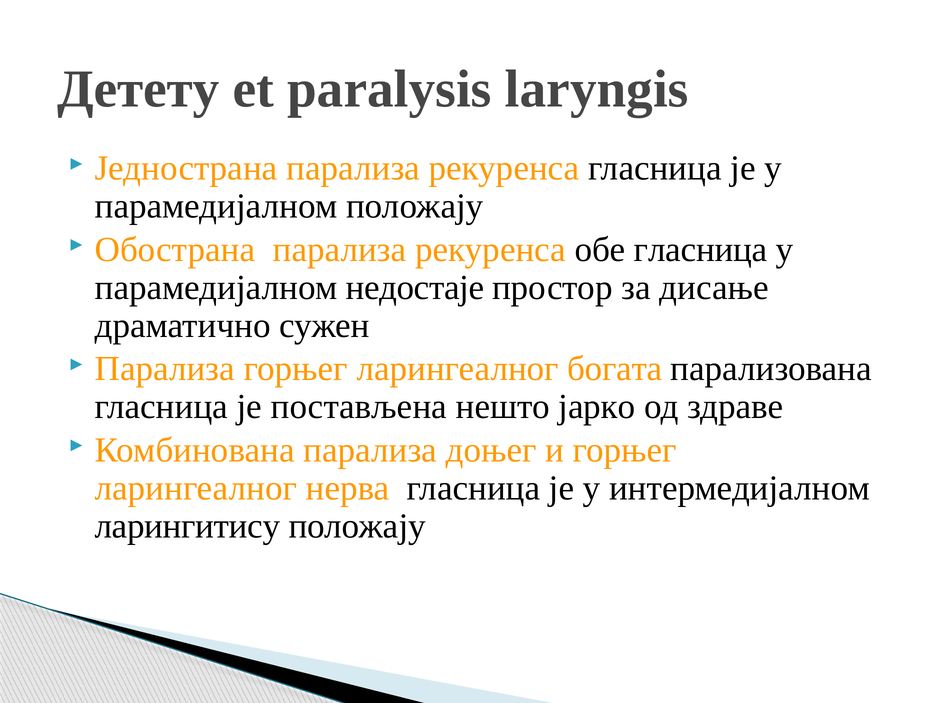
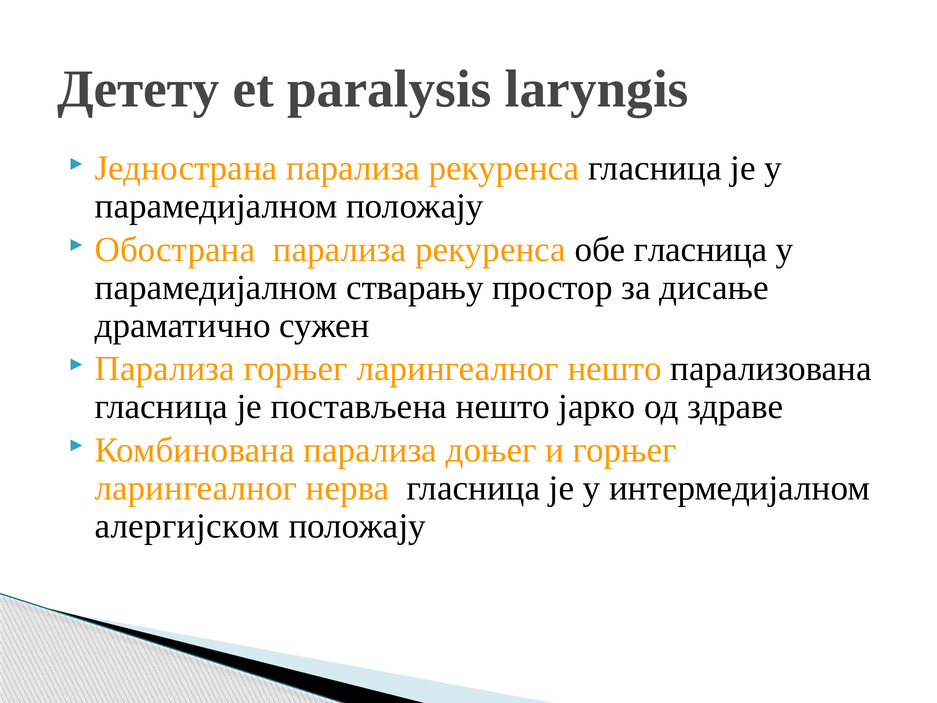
недостаје: недостаје -> стварању
ларингеалног богата: богата -> нешто
ларингитису: ларингитису -> алергијском
